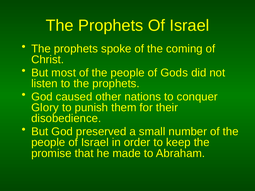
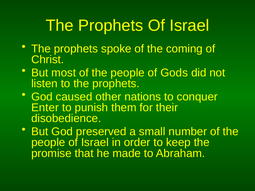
Glory: Glory -> Enter
